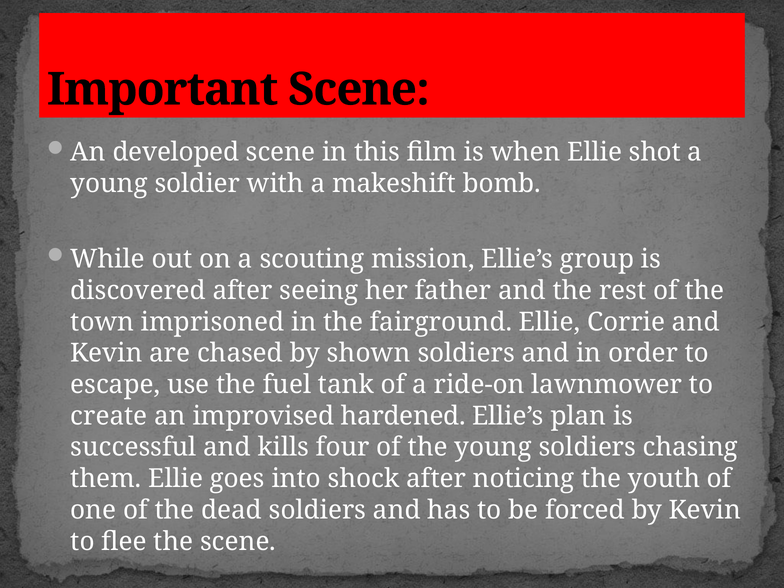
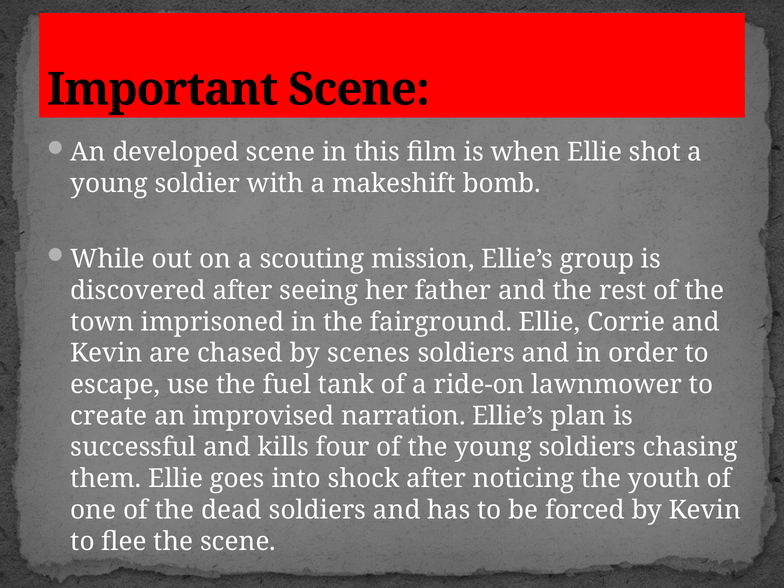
shown: shown -> scenes
hardened: hardened -> narration
